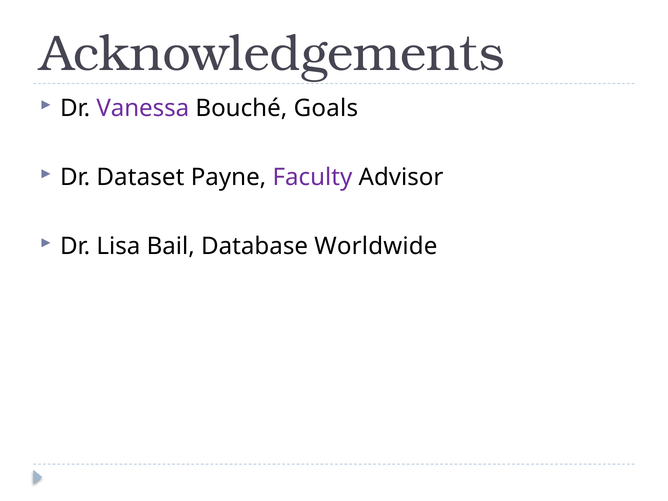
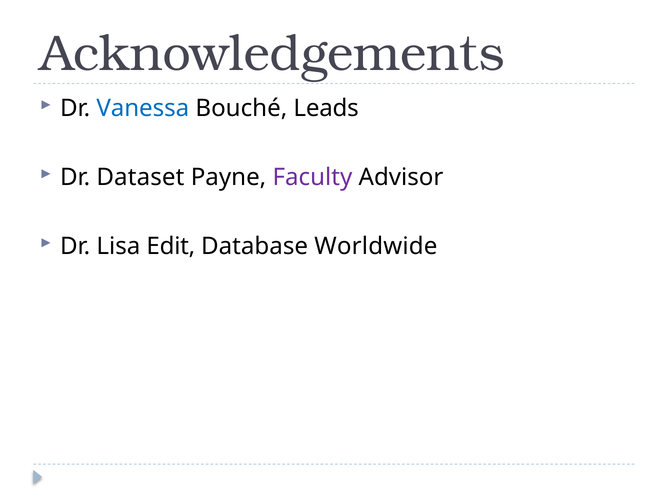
Vanessa colour: purple -> blue
Goals: Goals -> Leads
Bail: Bail -> Edit
